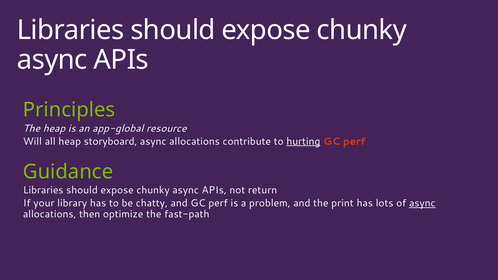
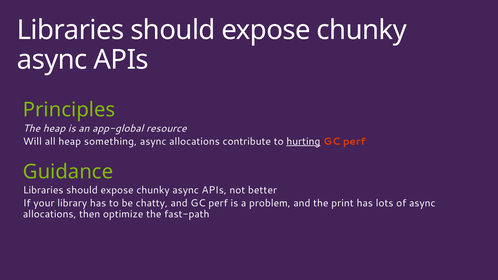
storyboard: storyboard -> something
return: return -> better
async at (422, 203) underline: present -> none
